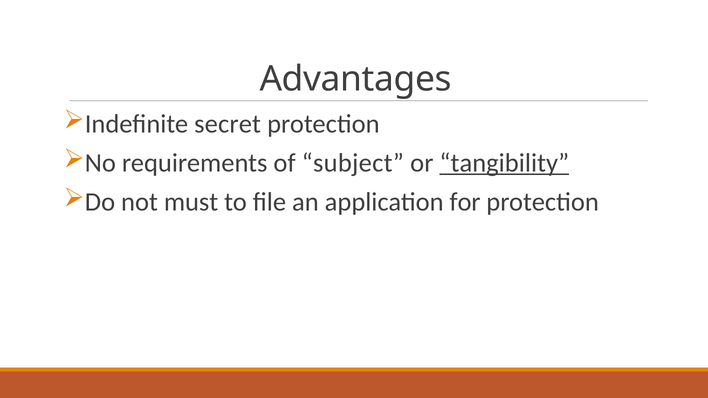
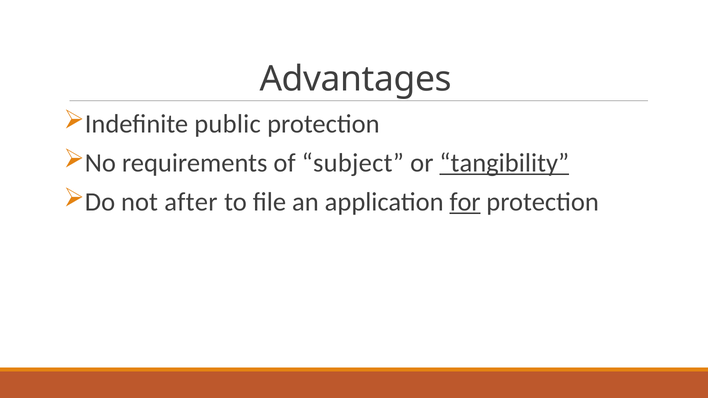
secret: secret -> public
must: must -> after
for underline: none -> present
